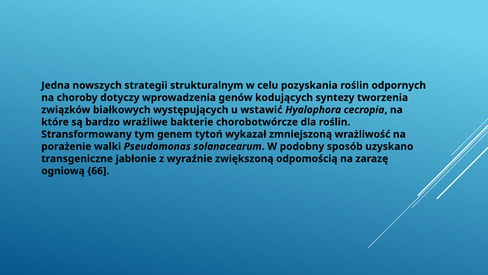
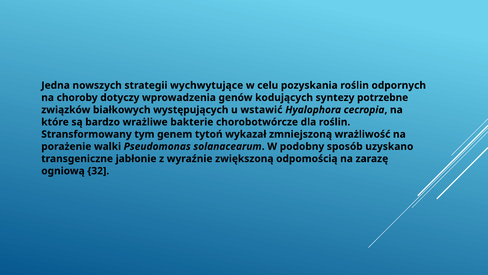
strukturalnym: strukturalnym -> wychwytujące
tworzenia: tworzenia -> potrzebne
66: 66 -> 32
